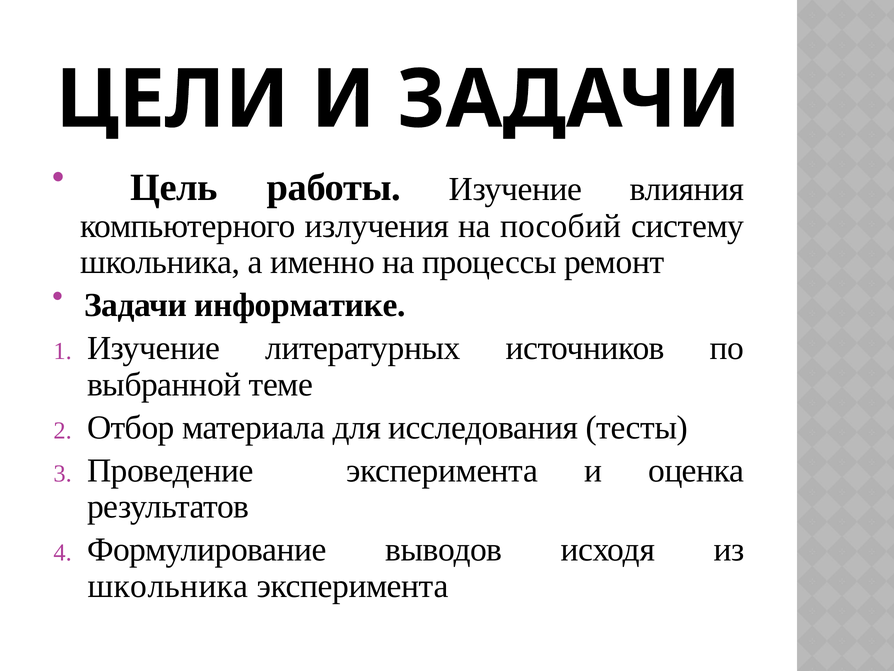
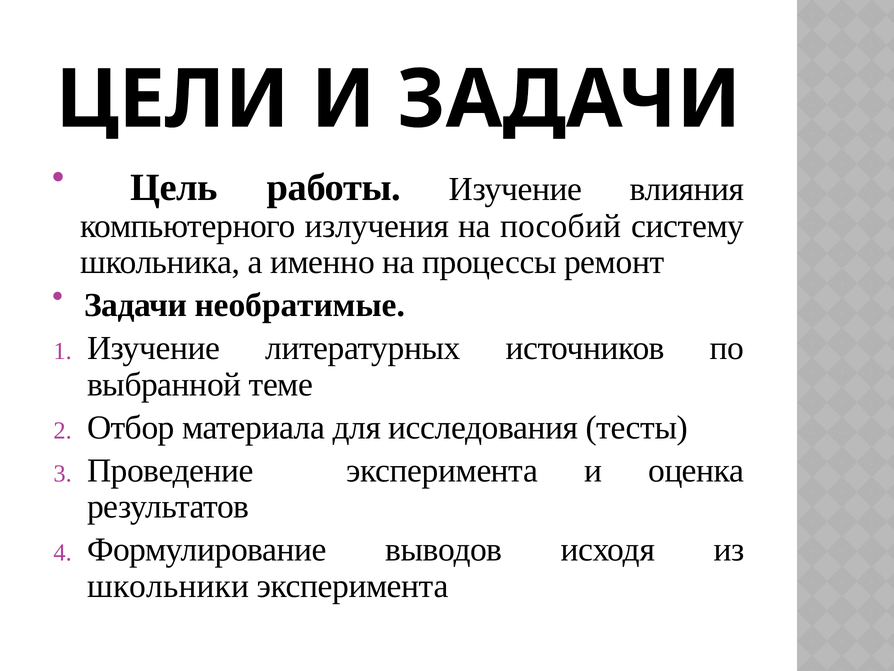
информатике: информатике -> необратимые
школьника at (168, 586): школьника -> школьники
